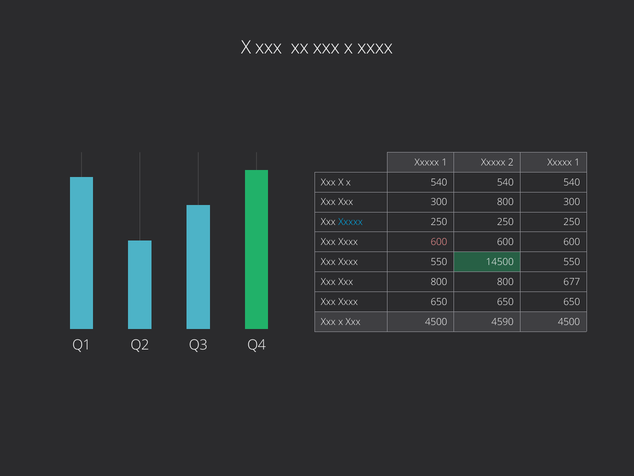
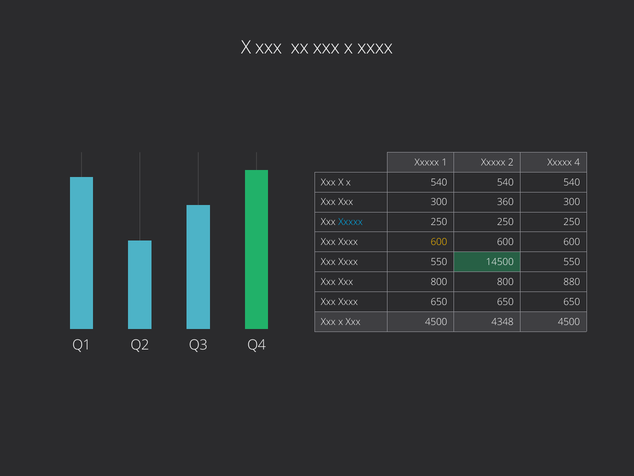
2 Xxxxx 1: 1 -> 4
300 800: 800 -> 360
600 at (439, 242) colour: pink -> yellow
677: 677 -> 880
4590: 4590 -> 4348
